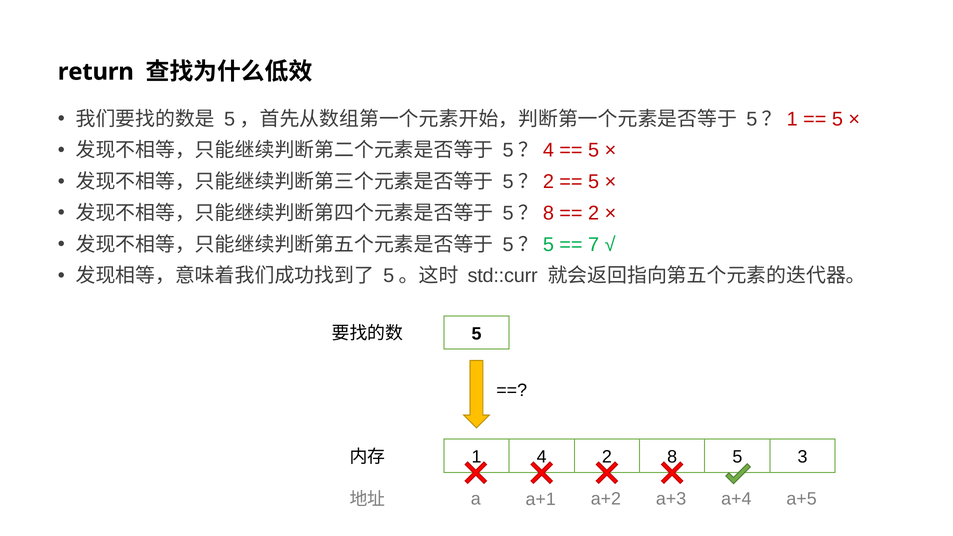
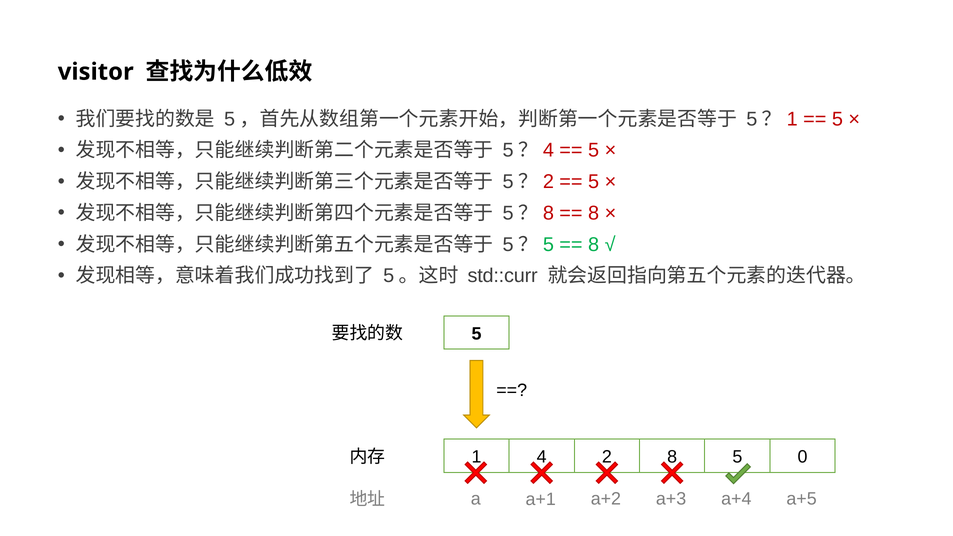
return: return -> visitor
2 at (594, 213): 2 -> 8
7 at (594, 245): 7 -> 8
3: 3 -> 0
